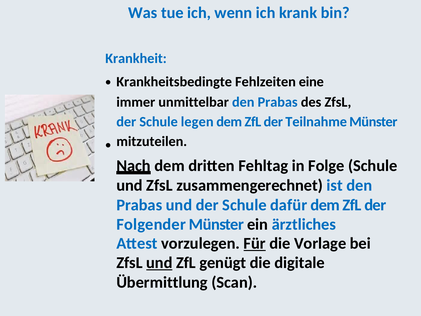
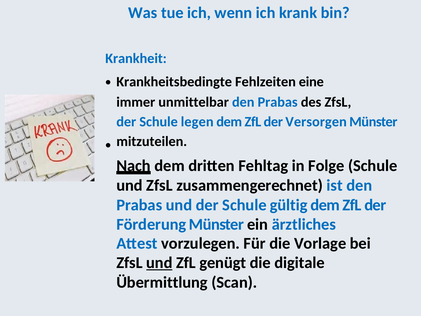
Teilnahme: Teilnahme -> Versorgen
dafür: dafür -> gültig
Folgender: Folgender -> Förderung
Für underline: present -> none
